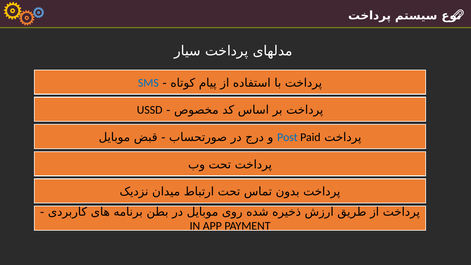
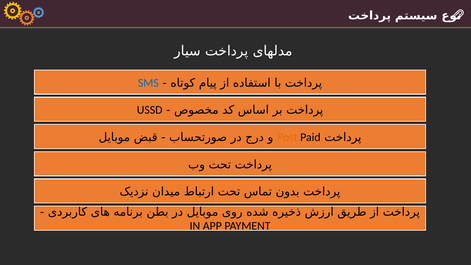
Post colour: blue -> orange
